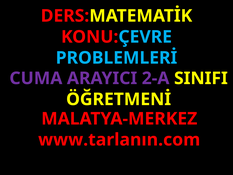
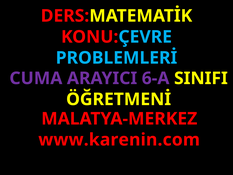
2-A: 2-A -> 6-A
www.tarlanın.com: www.tarlanın.com -> www.karenin.com
